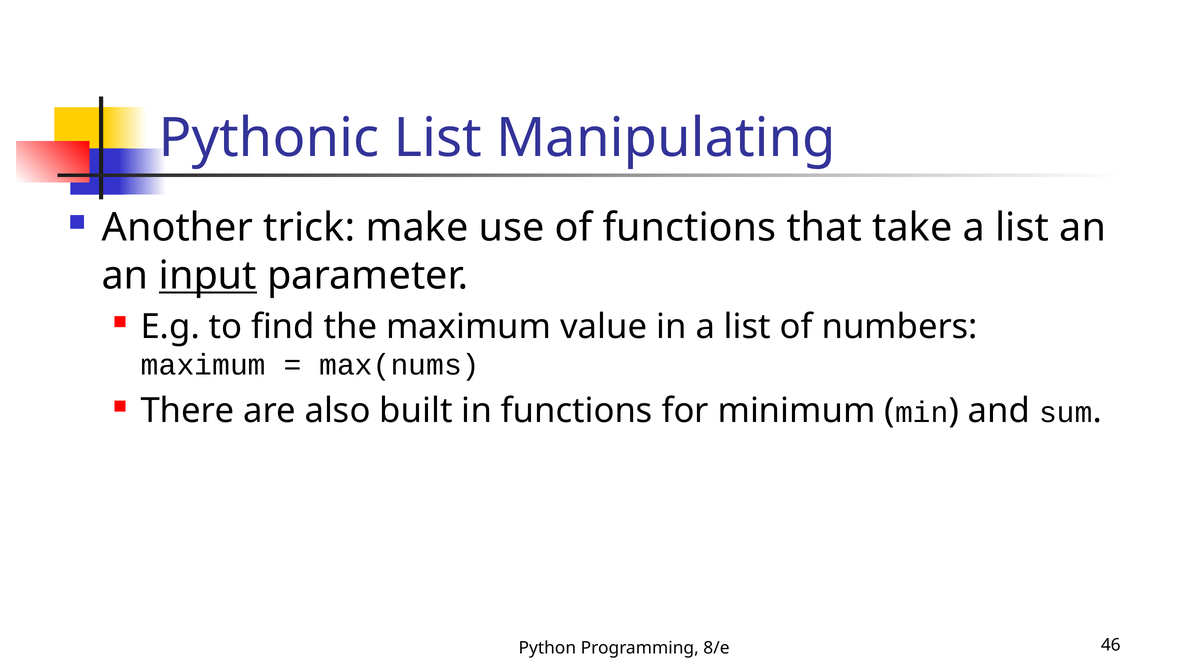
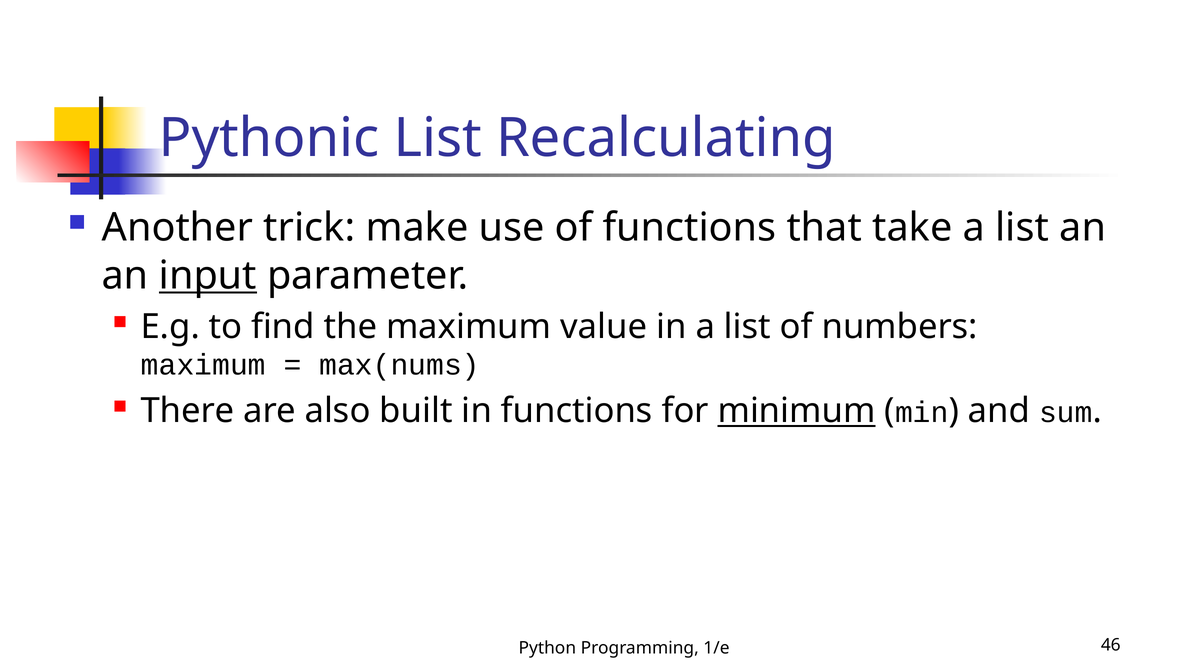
Manipulating: Manipulating -> Recalculating
minimum underline: none -> present
8/e: 8/e -> 1/e
